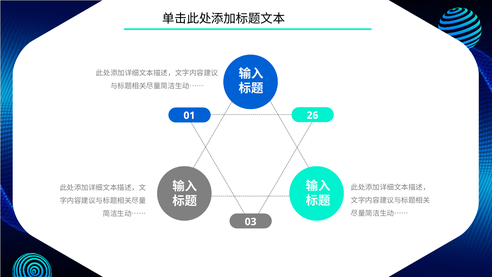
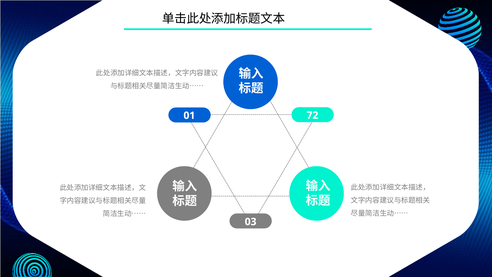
26: 26 -> 72
